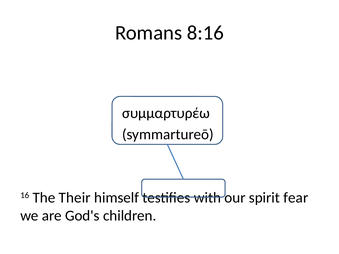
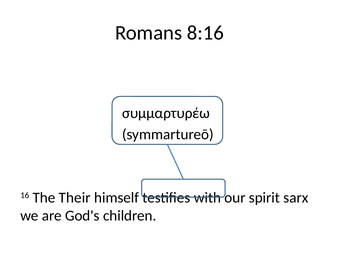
fear: fear -> sarx
